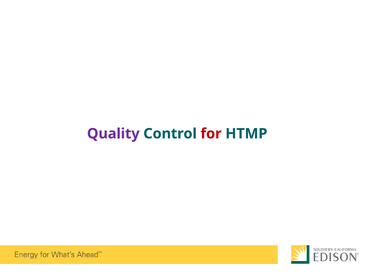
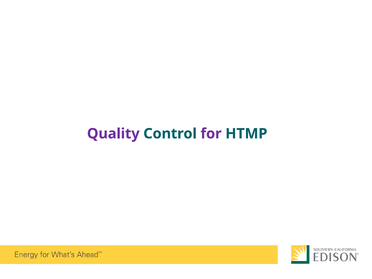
for colour: red -> purple
